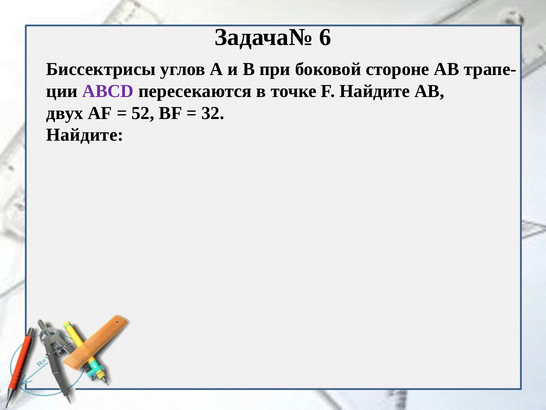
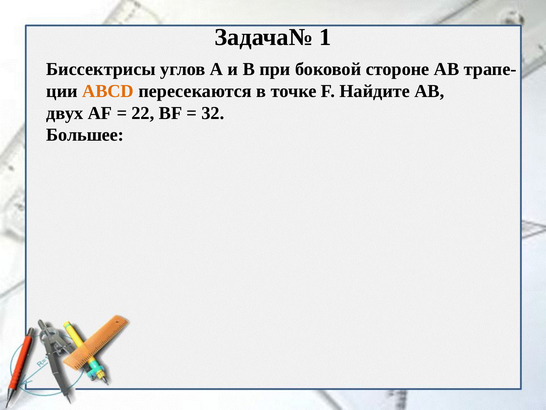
6: 6 -> 1
ABCD colour: purple -> orange
52: 52 -> 22
Найдите: Найдите -> Большее
